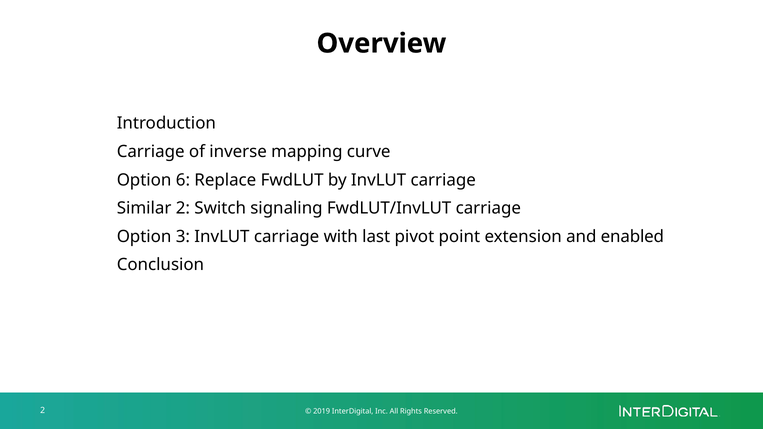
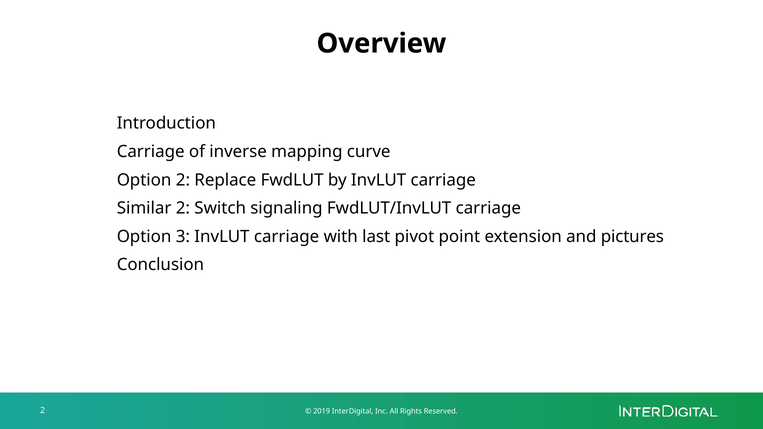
Option 6: 6 -> 2
enabled: enabled -> pictures
